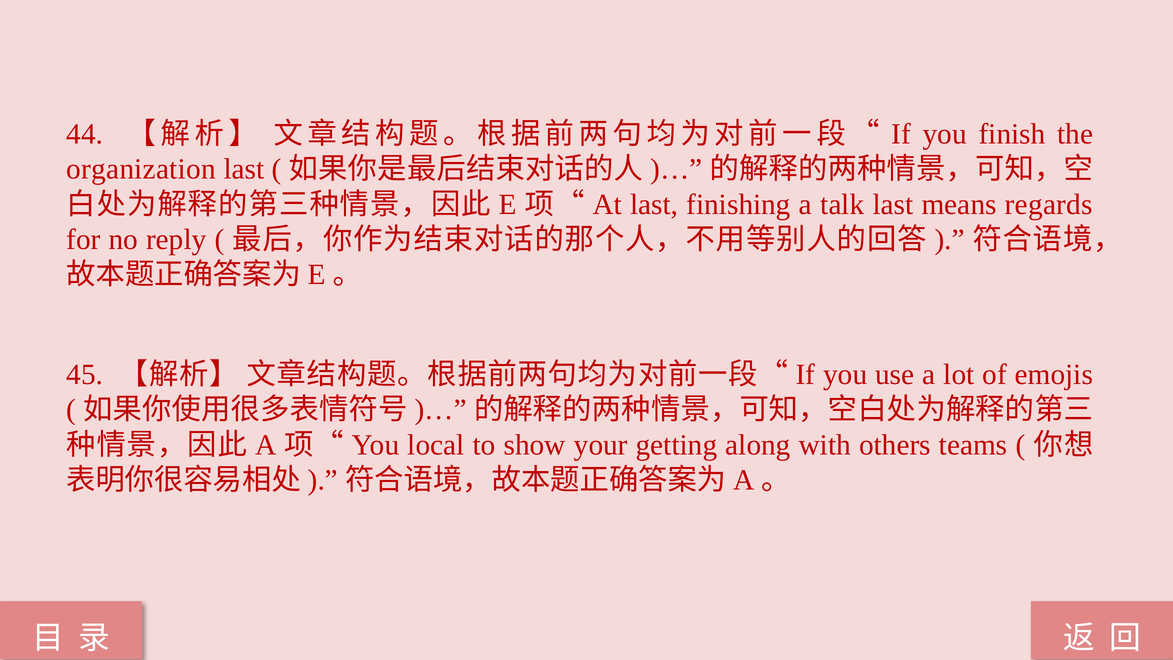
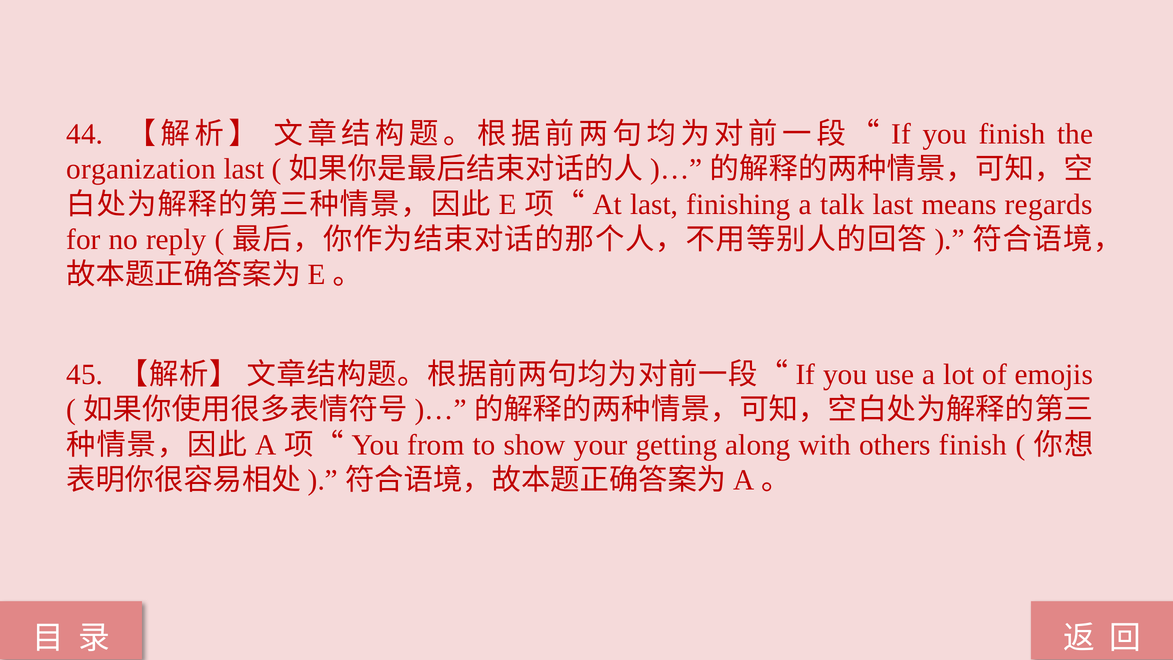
local: local -> from
others teams: teams -> finish
